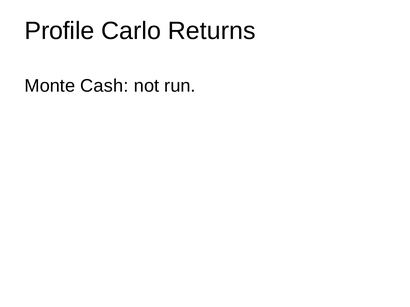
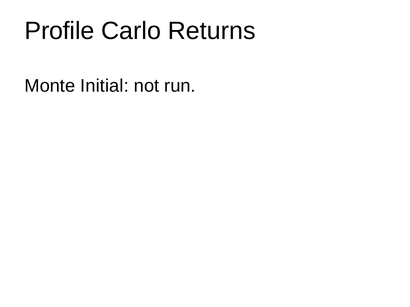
Cash: Cash -> Initial
